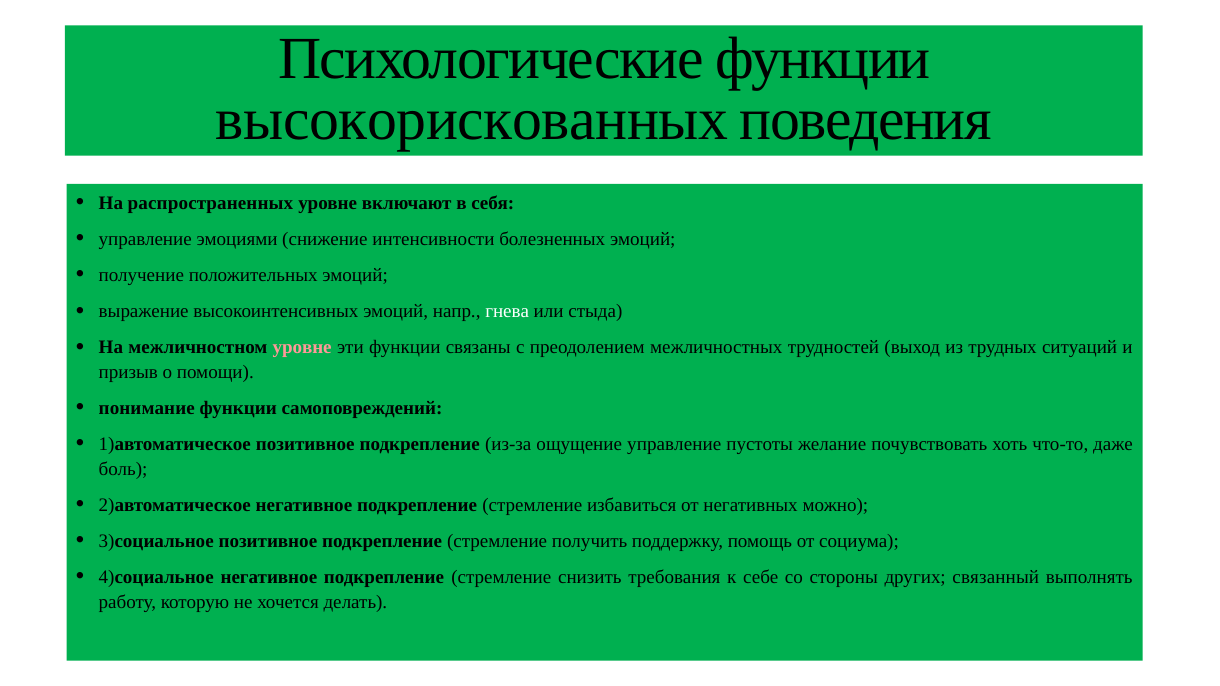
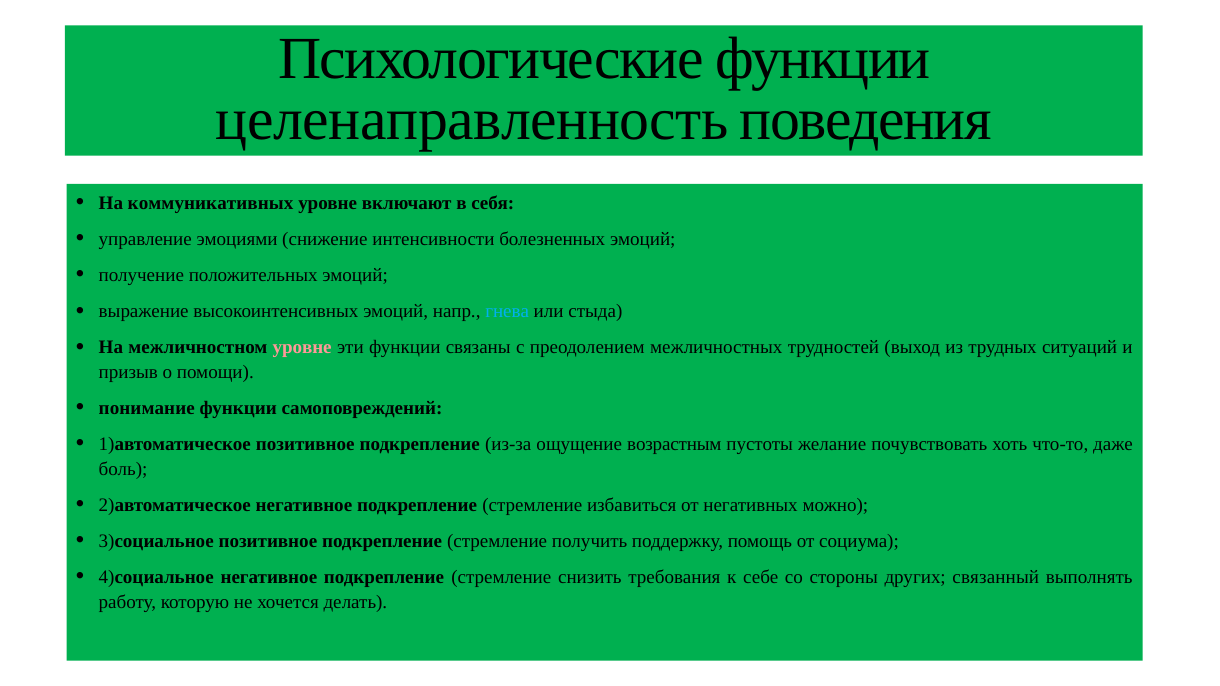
высокорискованных: высокорискованных -> целенаправленность
распространенных: распространенных -> коммуникативных
гнева colour: white -> light blue
ощущение управление: управление -> возрастным
